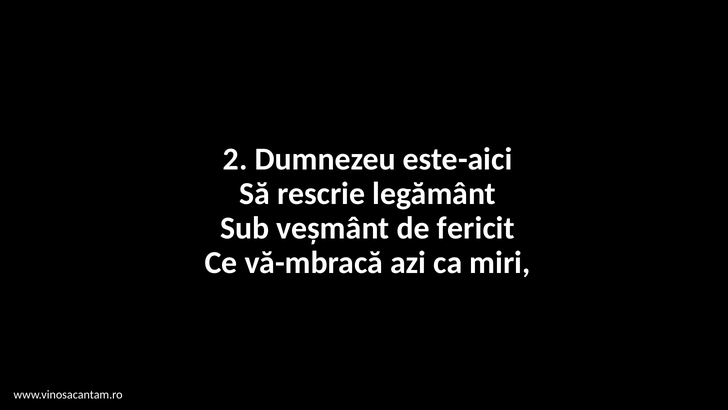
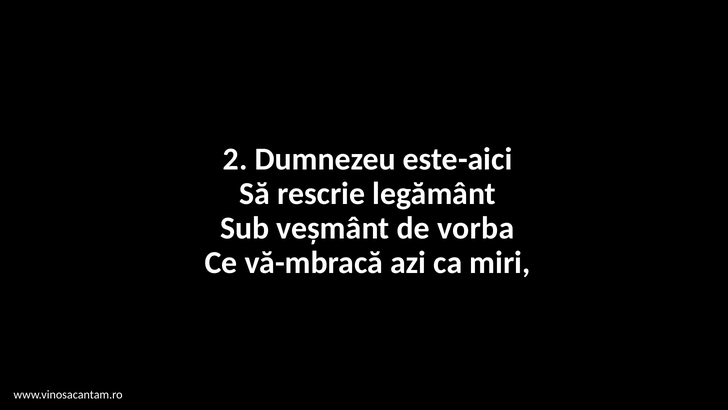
fericit: fericit -> vorba
